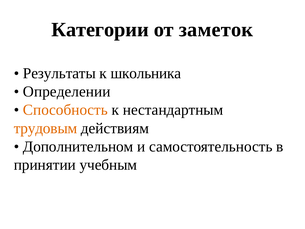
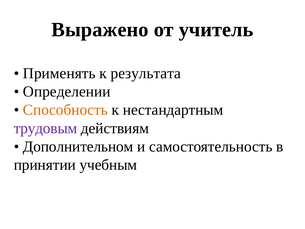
Категории: Категории -> Выражено
заметок: заметок -> учитель
Результаты: Результаты -> Применять
школьника: школьника -> результата
трудовым colour: orange -> purple
